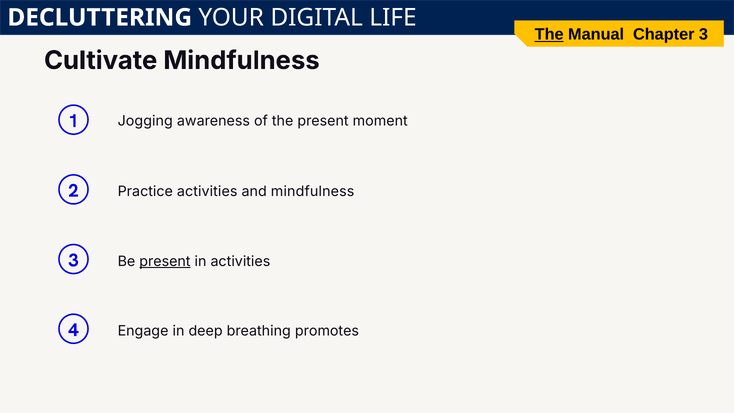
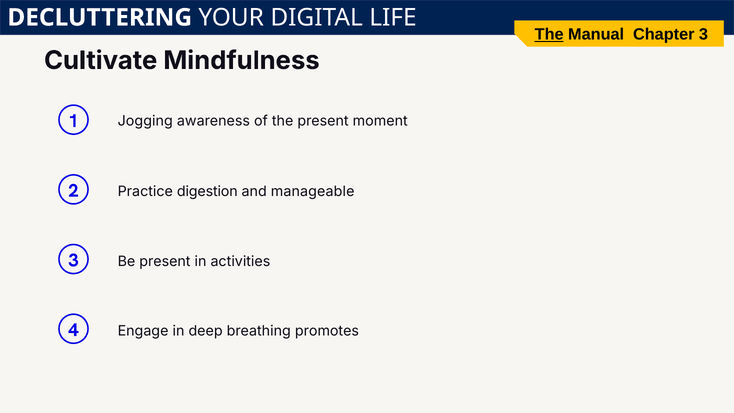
Practice activities: activities -> digestion
and mindfulness: mindfulness -> manageable
present at (165, 261) underline: present -> none
